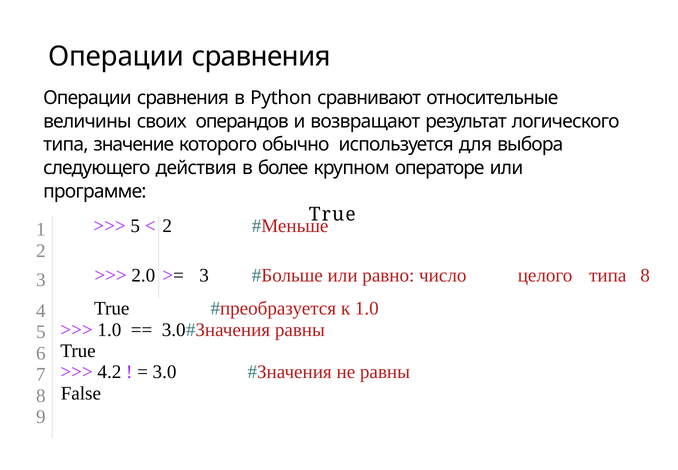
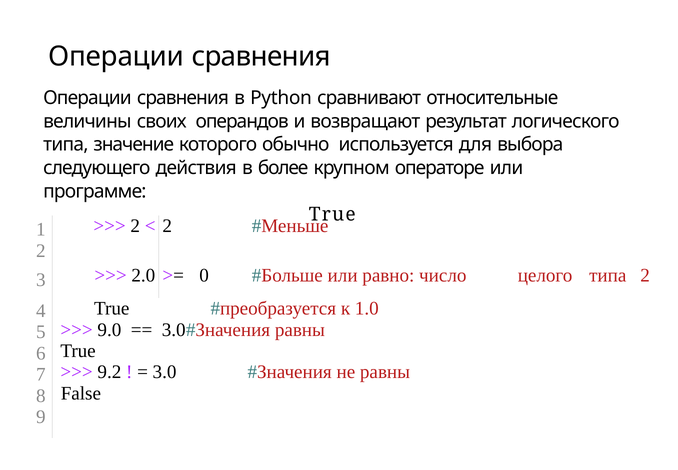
5 at (135, 226): 5 -> 2
3 at (204, 275): 3 -> 0
типа 8: 8 -> 2
1.0 at (109, 329): 1.0 -> 9.0
4.2: 4.2 -> 9.2
